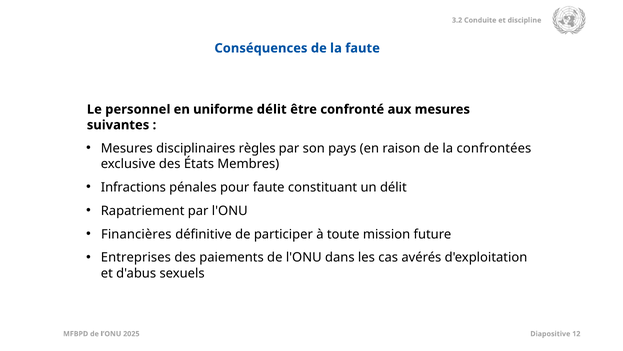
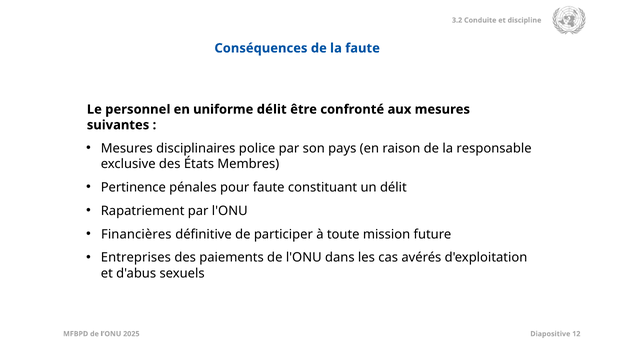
règles: règles -> police
confrontées: confrontées -> responsable
Infractions: Infractions -> Pertinence
